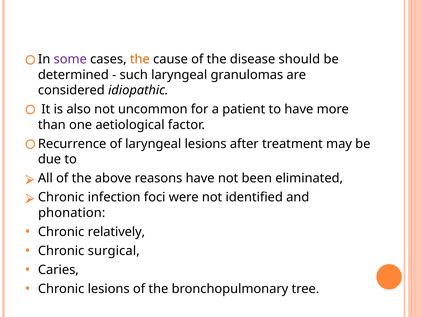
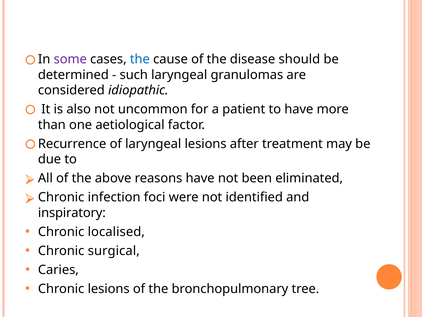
the at (140, 59) colour: orange -> blue
phonation: phonation -> inspiratory
relatively: relatively -> localised
